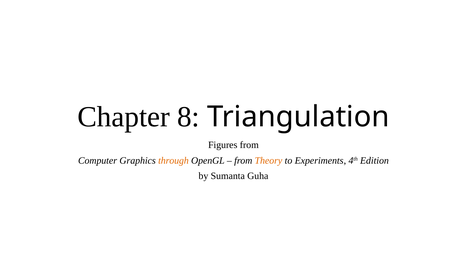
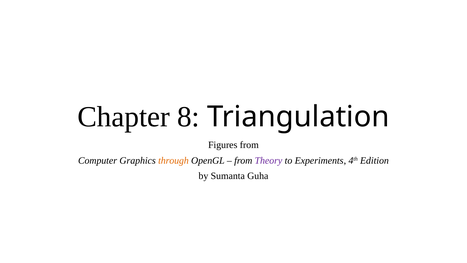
Theory colour: orange -> purple
